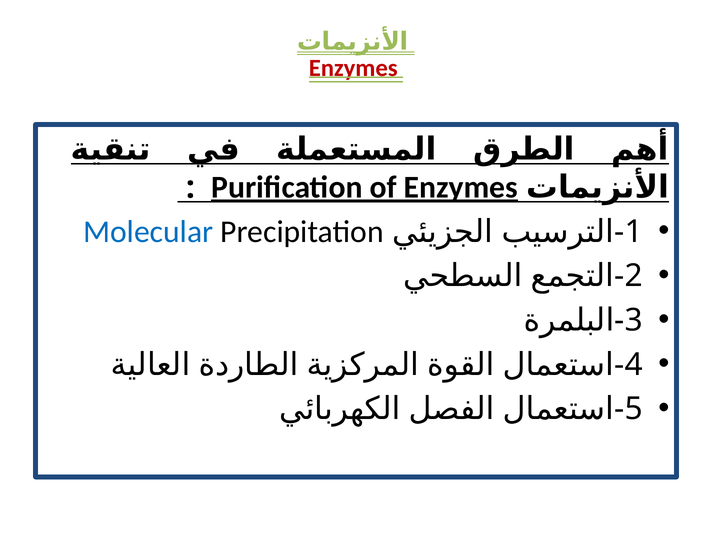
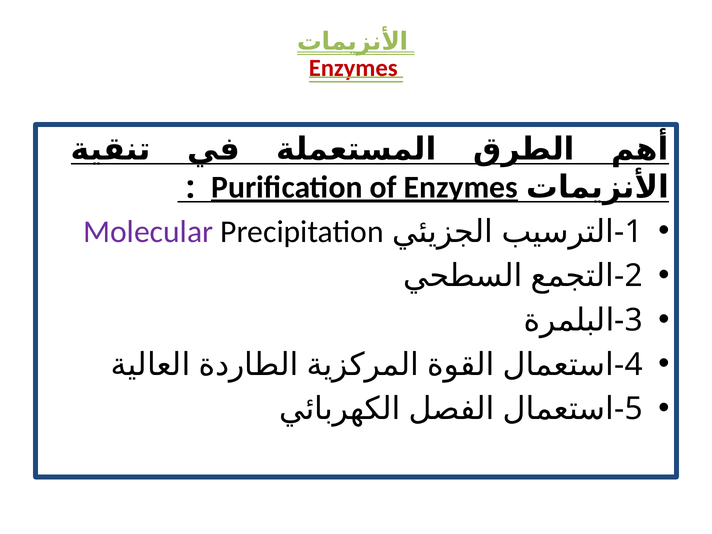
Molecular colour: blue -> purple
